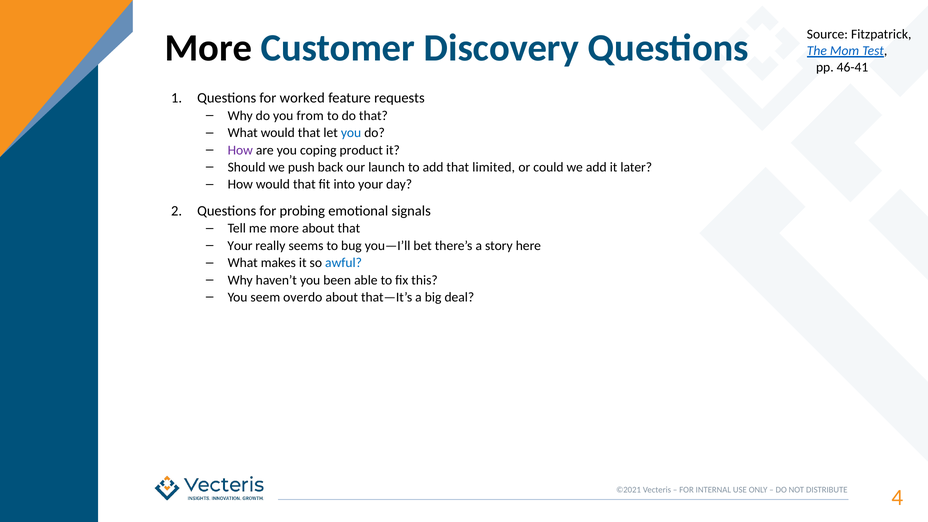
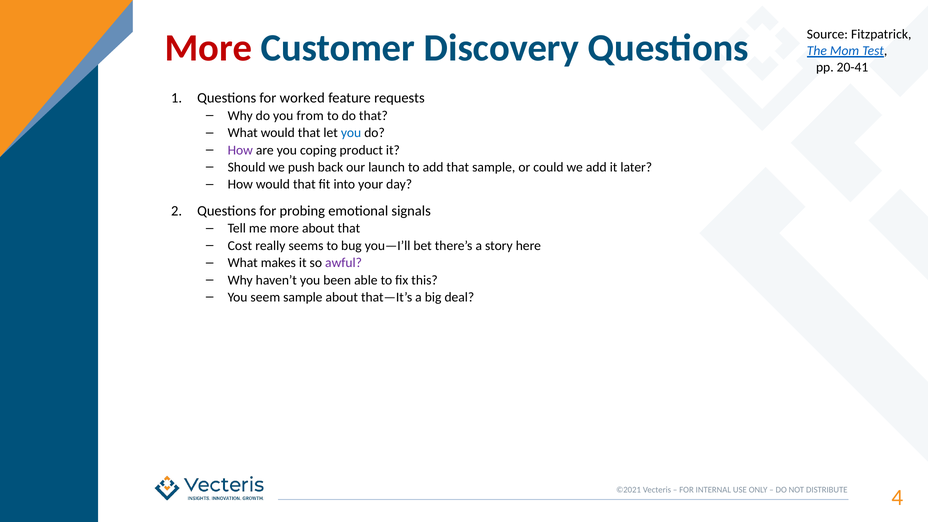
More at (208, 48) colour: black -> red
46-41: 46-41 -> 20-41
that limited: limited -> sample
Your at (240, 246): Your -> Cost
awful colour: blue -> purple
seem overdo: overdo -> sample
